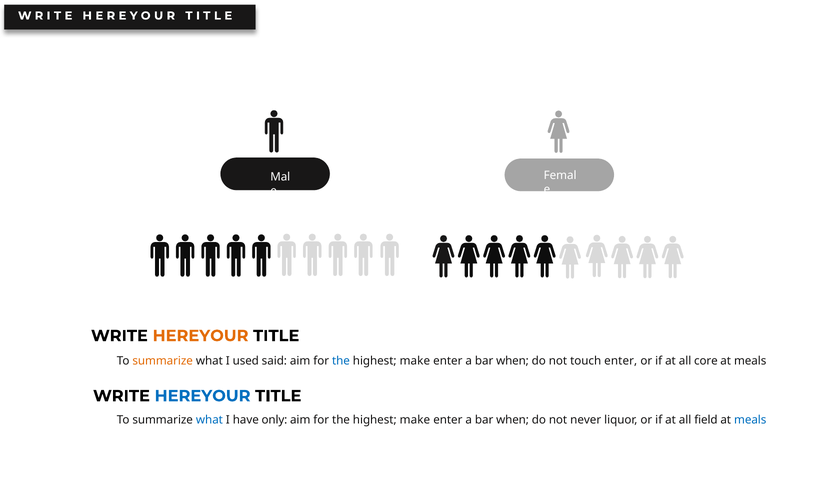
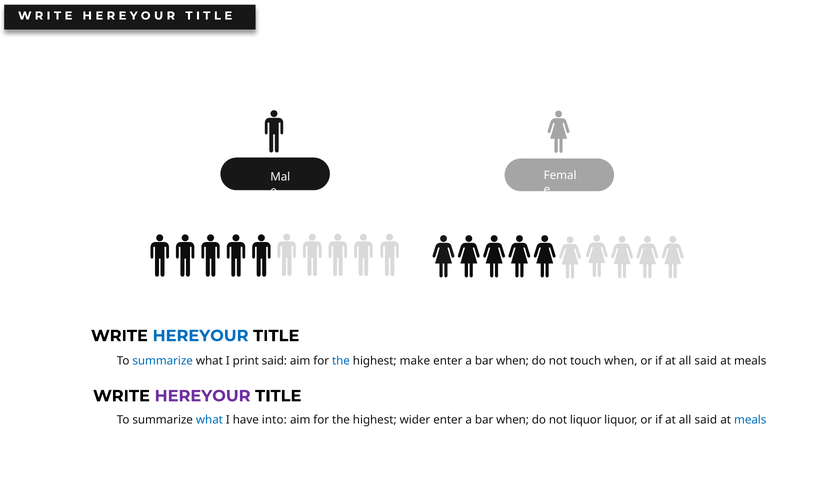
HEREYOUR at (201, 336) colour: orange -> blue
summarize at (163, 361) colour: orange -> blue
used: used -> print
touch enter: enter -> when
core at (706, 361): core -> said
HEREYOUR at (203, 396) colour: blue -> purple
only: only -> into
make at (415, 420): make -> wider
not never: never -> liquor
field at (706, 420): field -> said
